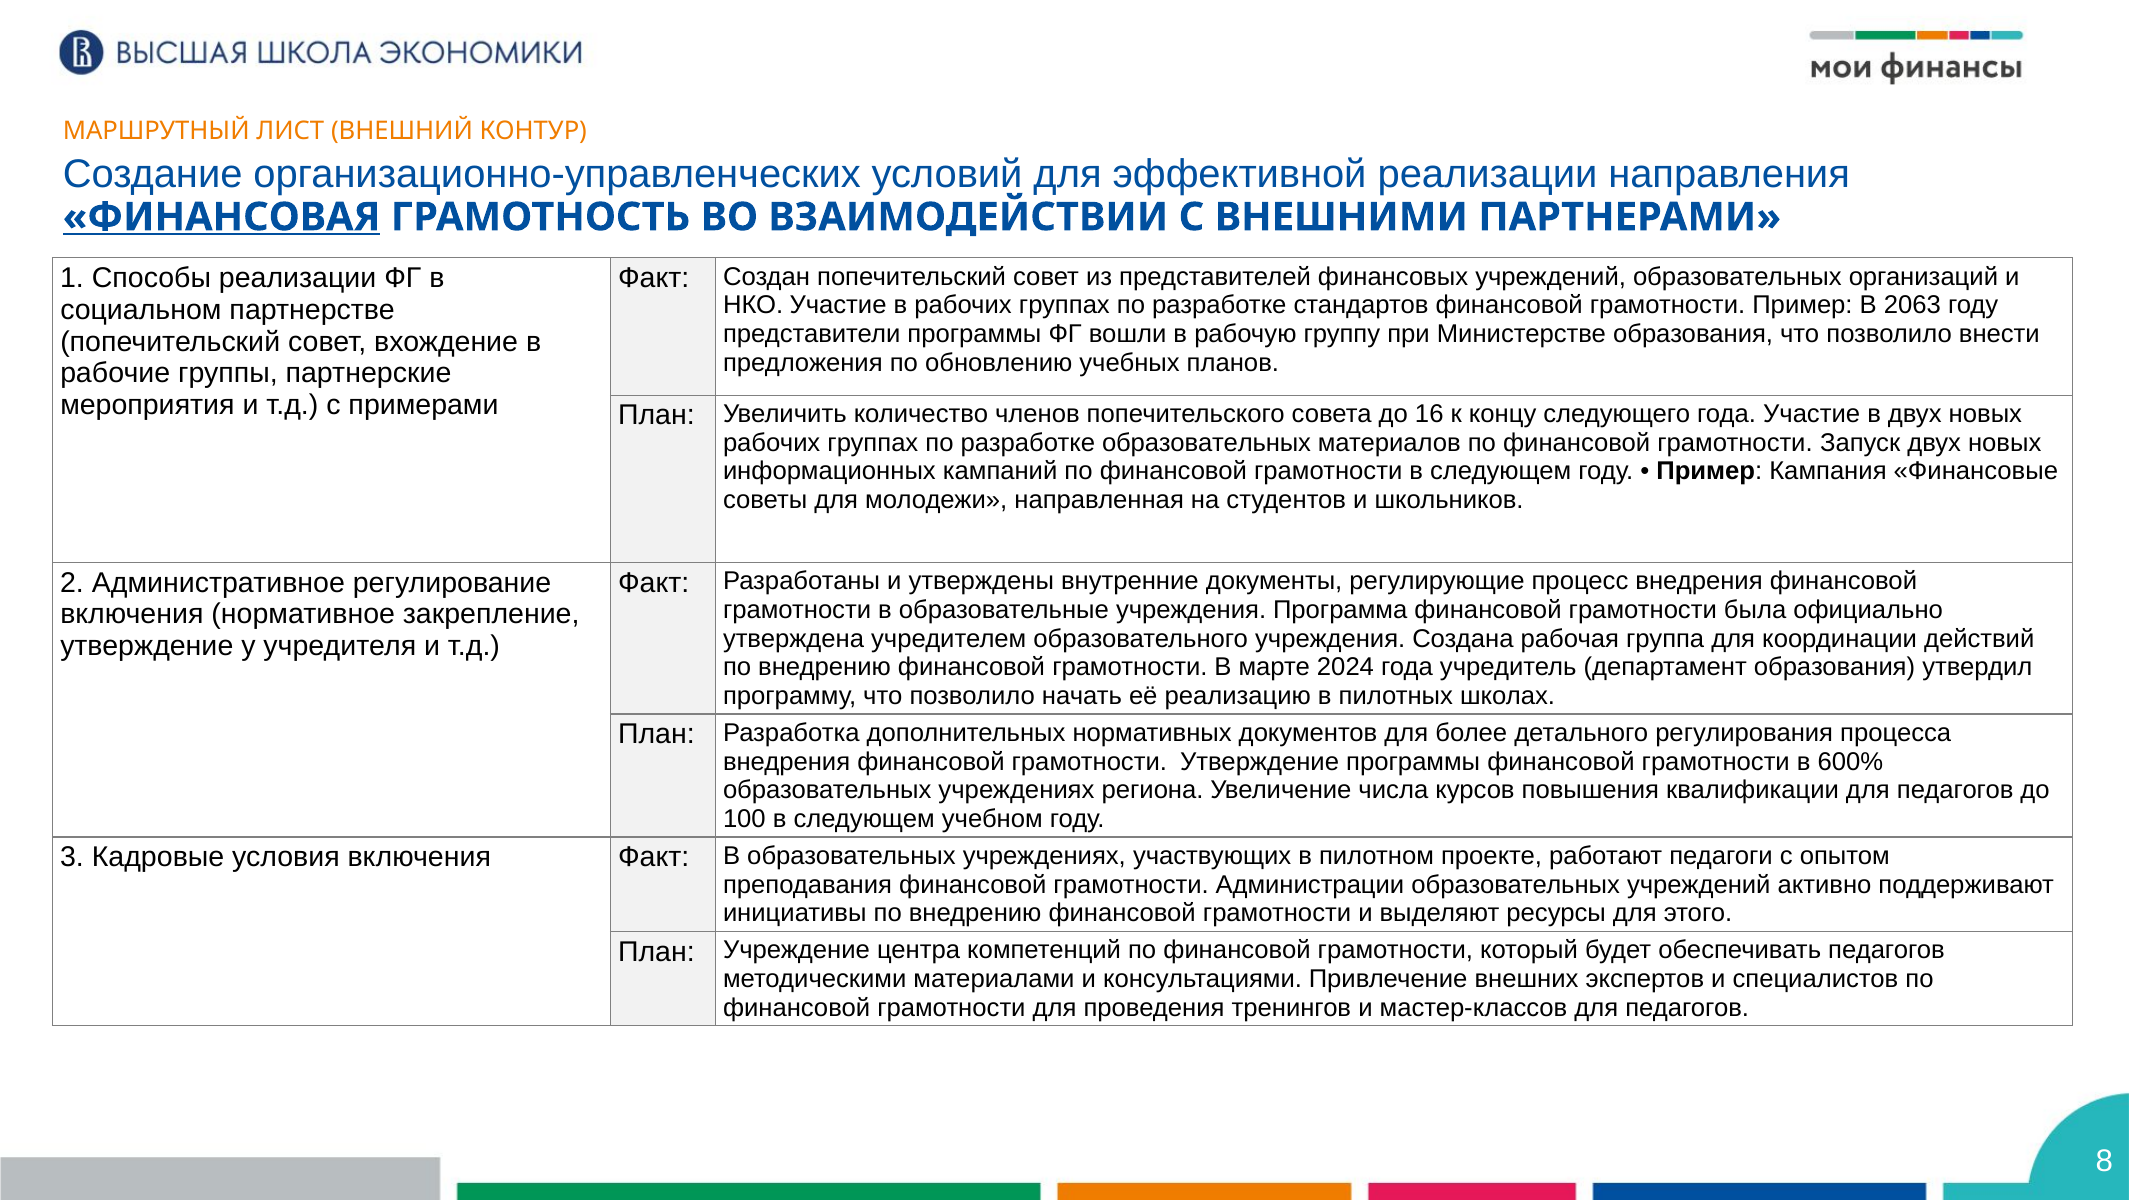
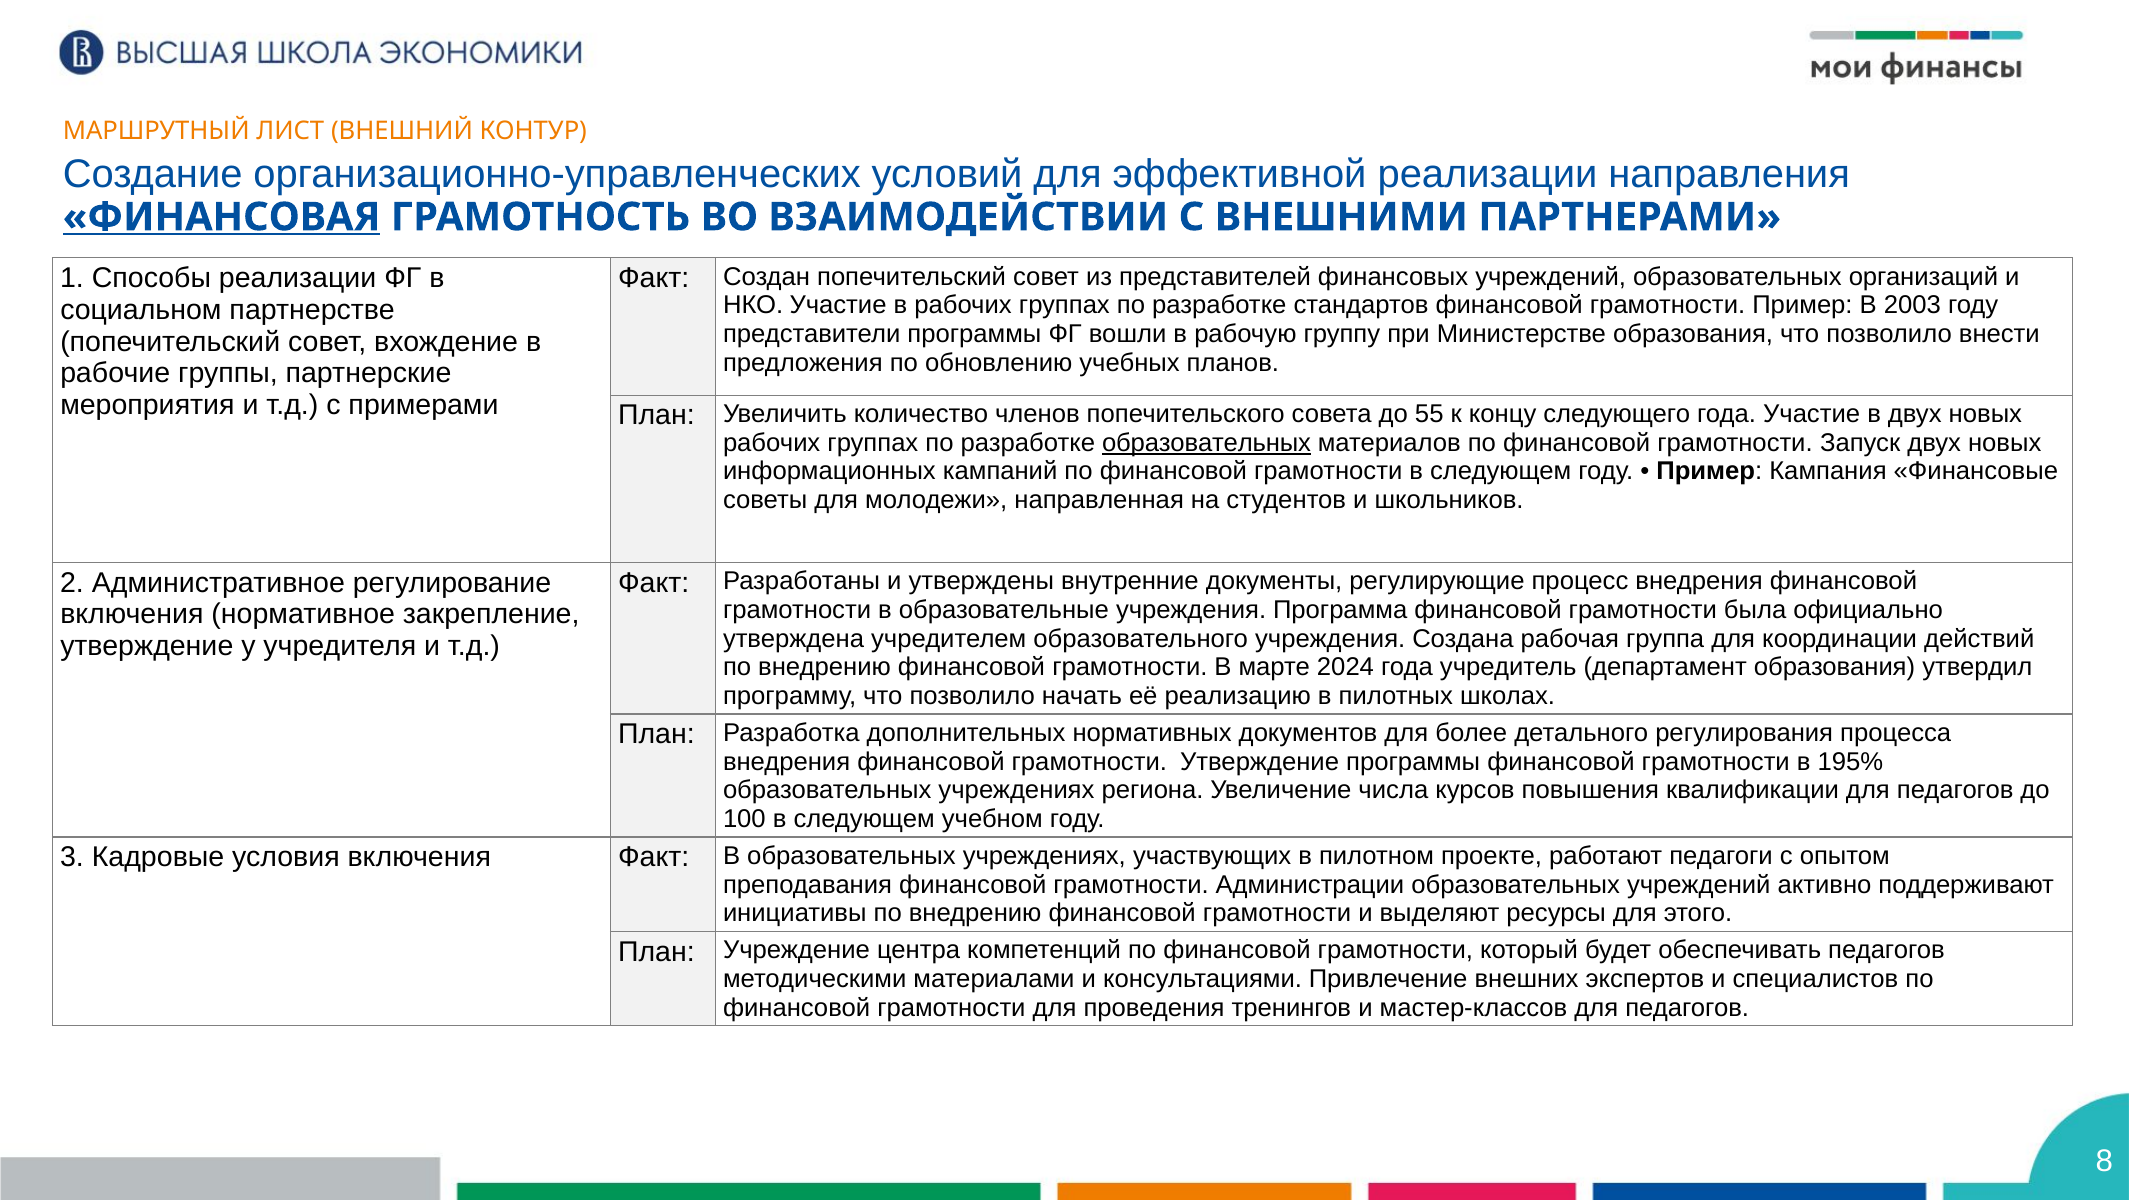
2063: 2063 -> 2003
16: 16 -> 55
образовательных at (1206, 443) underline: none -> present
600%: 600% -> 195%
